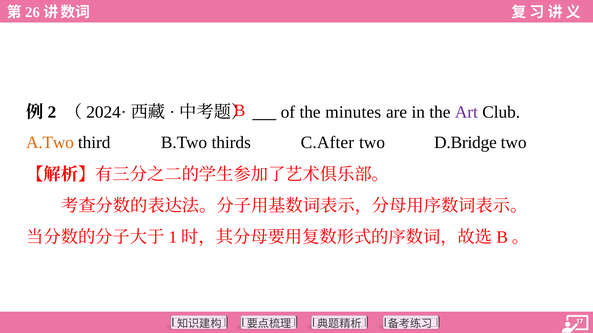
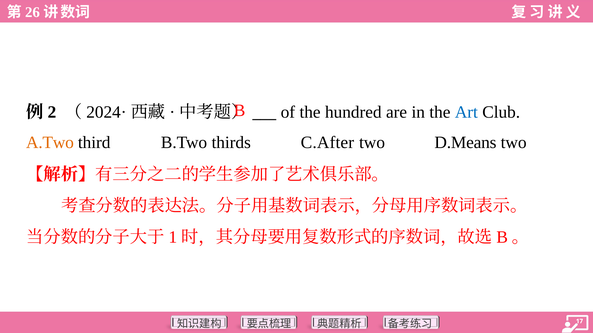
minutes: minutes -> hundred
Art colour: purple -> blue
D.Bridge: D.Bridge -> D.Means
